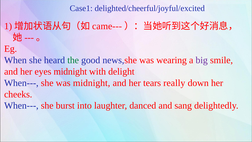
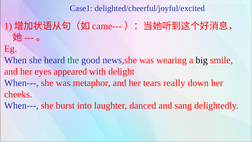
big colour: purple -> black
eyes midnight: midnight -> appeared
was midnight: midnight -> metaphor
